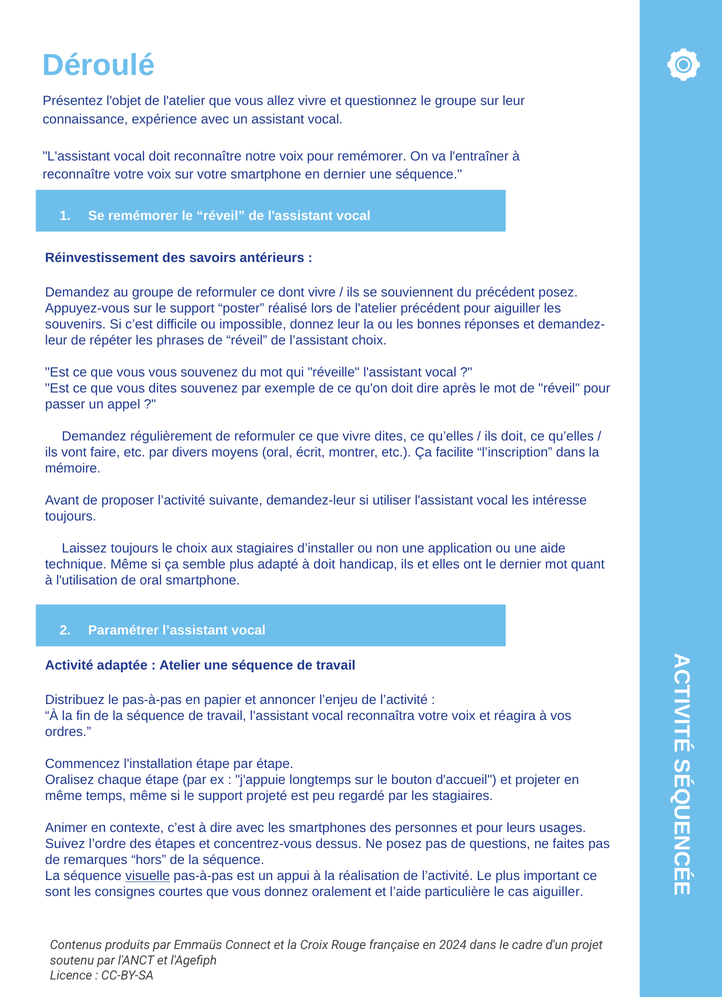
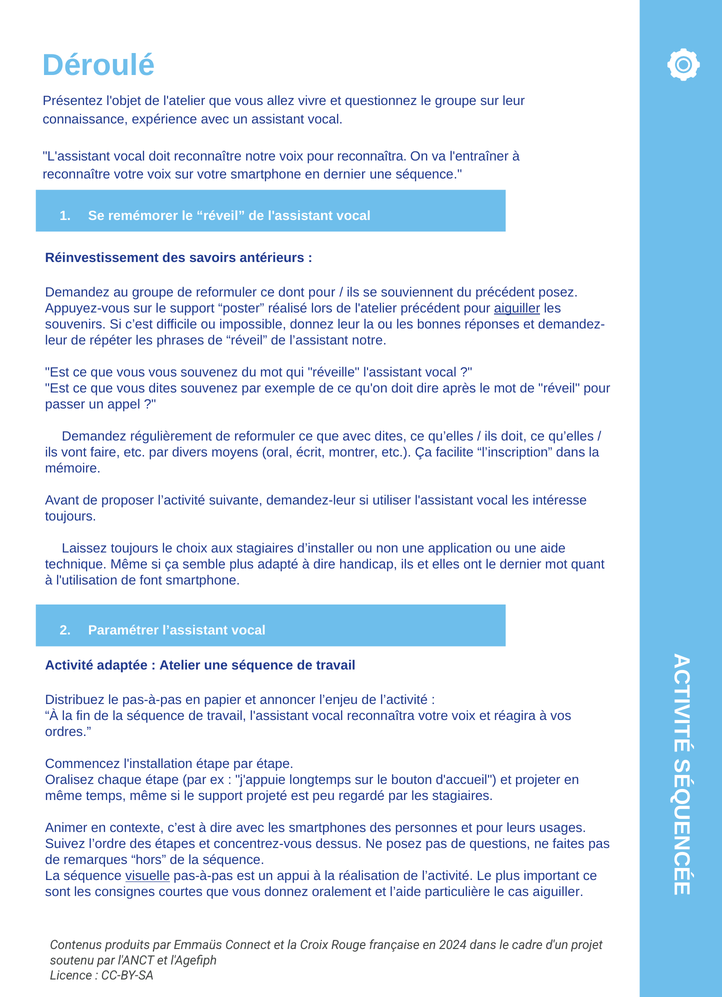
pour remémorer: remémorer -> reconnaîtra
dont vivre: vivre -> pour
aiguiller at (517, 308) underline: none -> present
l’assistant choix: choix -> notre
que vivre: vivre -> avec
adapté à doit: doit -> dire
de oral: oral -> font
